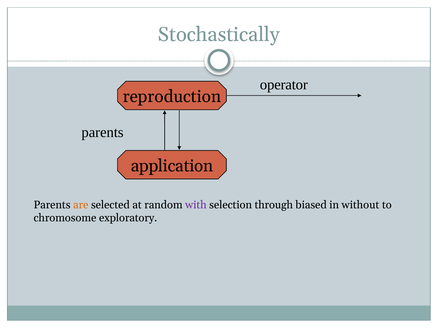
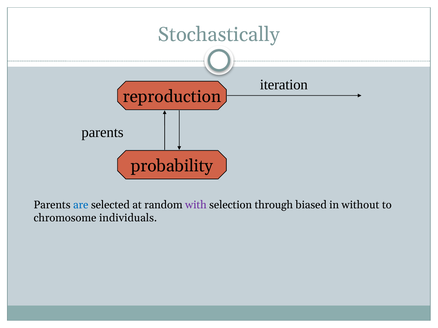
operator: operator -> iteration
application: application -> probability
are colour: orange -> blue
exploratory: exploratory -> individuals
